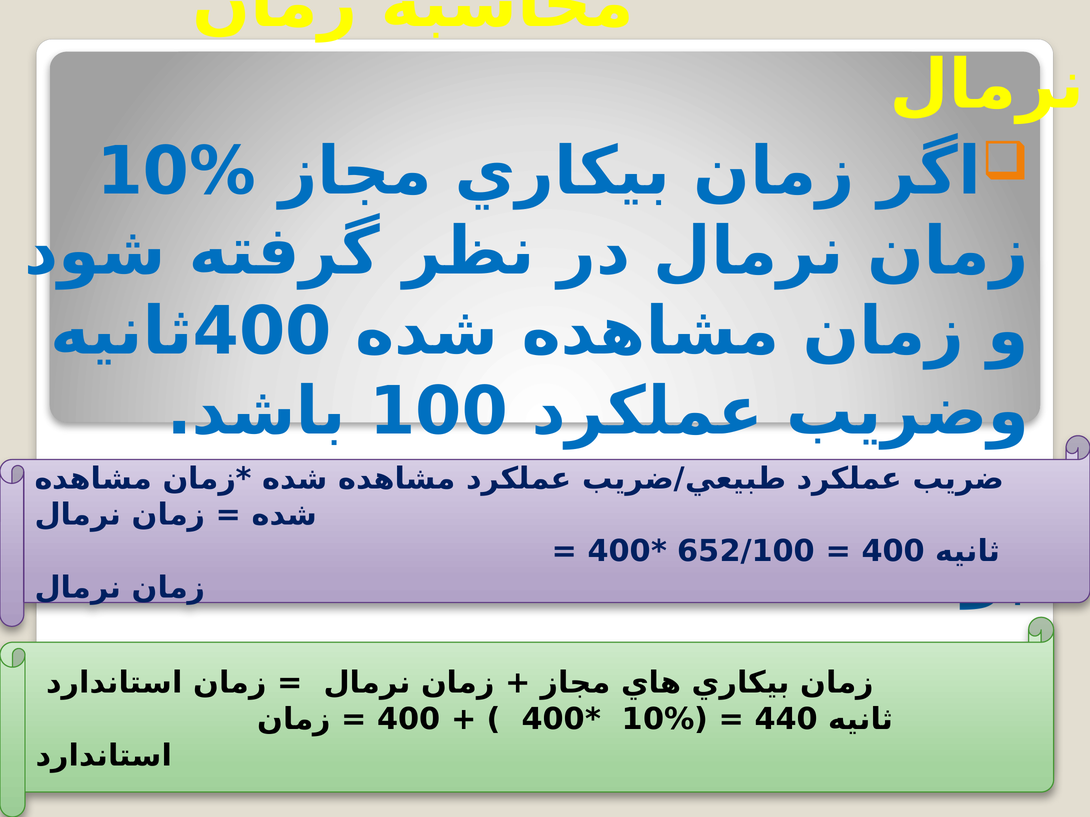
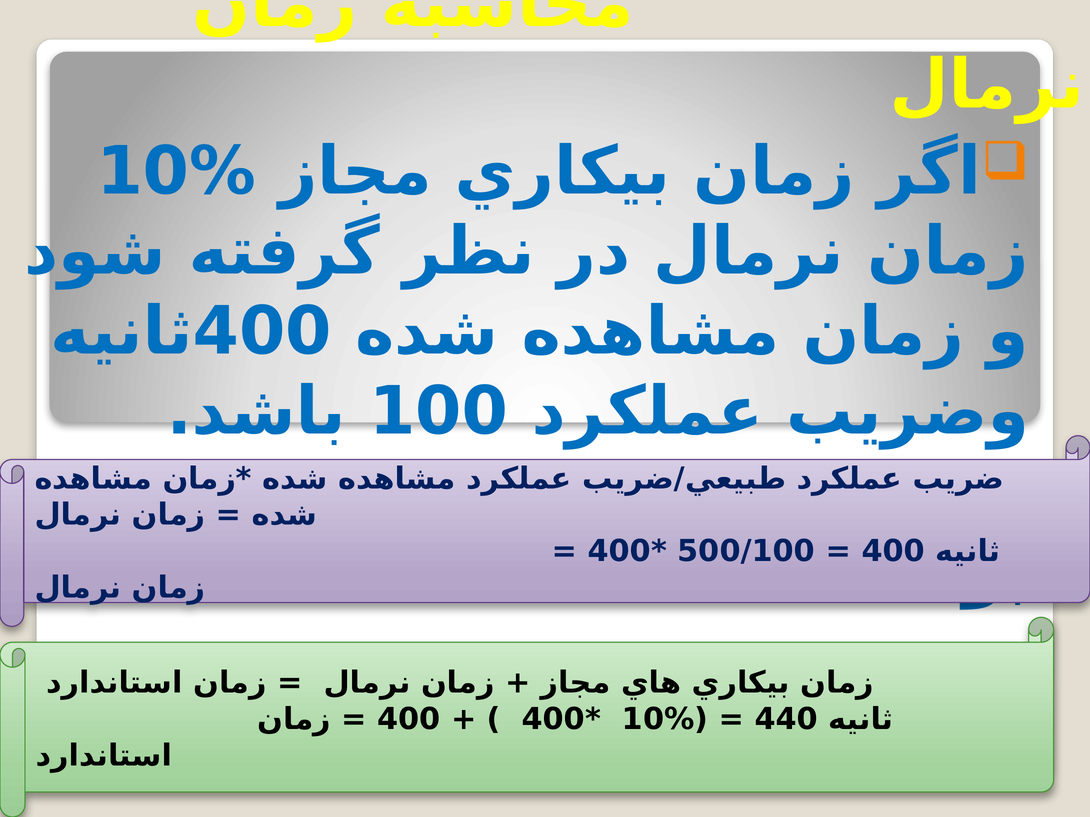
652/100: 652/100 -> 500/100
